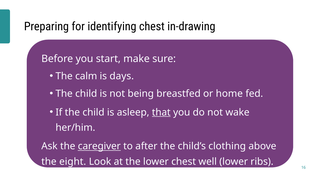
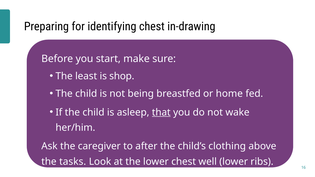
calm: calm -> least
days: days -> shop
caregiver underline: present -> none
eight: eight -> tasks
